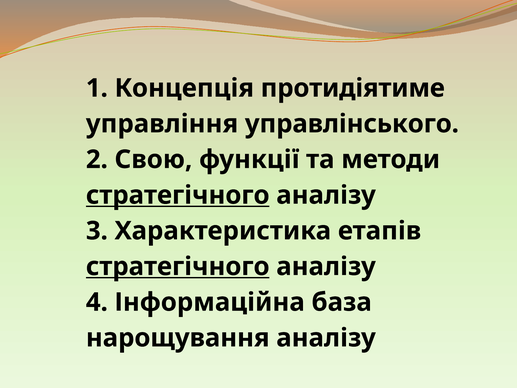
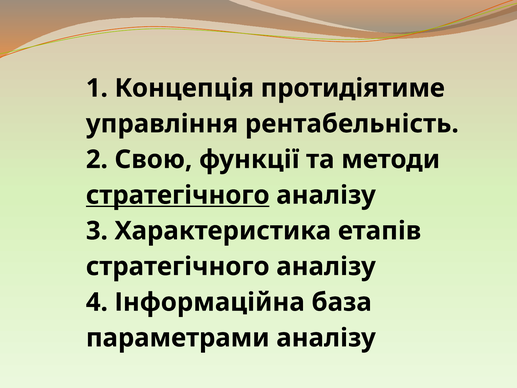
управлінського: управлінського -> рентабельність
стратегічного at (178, 266) underline: present -> none
нарощування: нарощування -> параметрами
